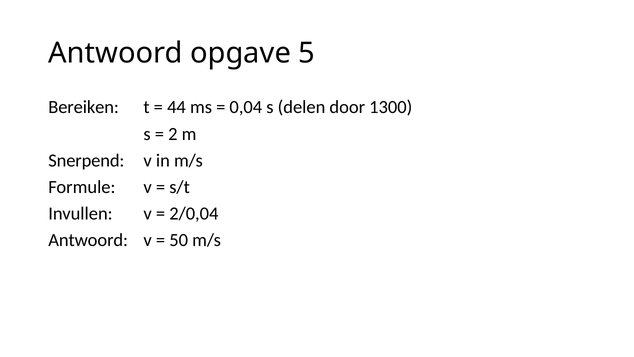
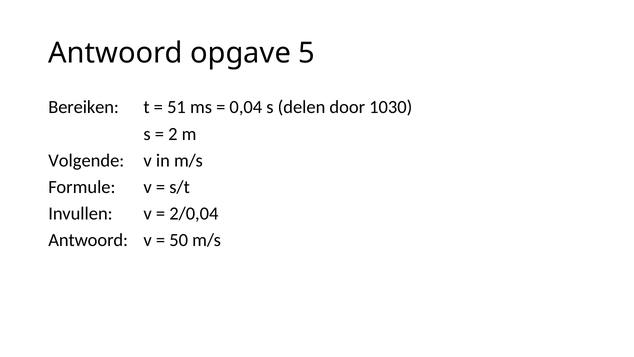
44: 44 -> 51
1300: 1300 -> 1030
Snerpend: Snerpend -> Volgende
